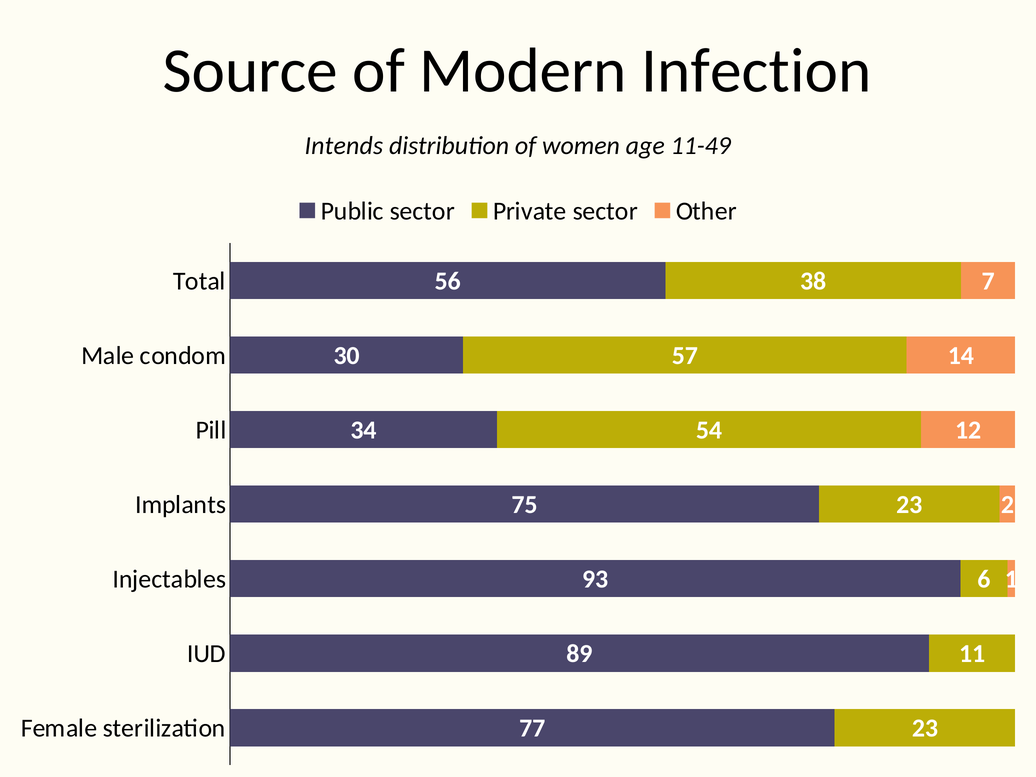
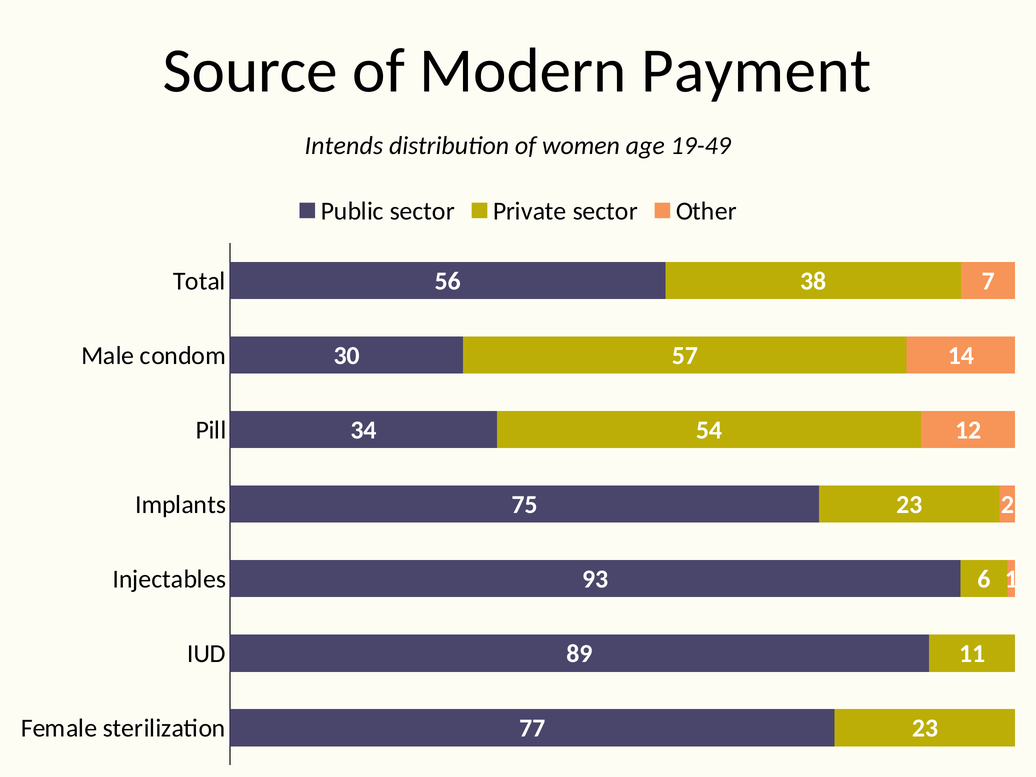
Infection: Infection -> Payment
11-49: 11-49 -> 19-49
